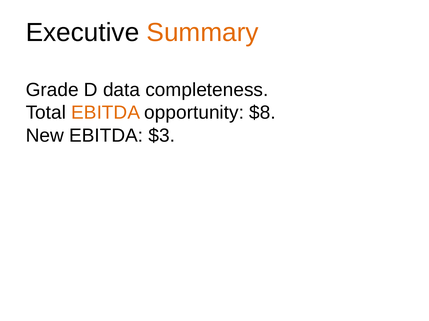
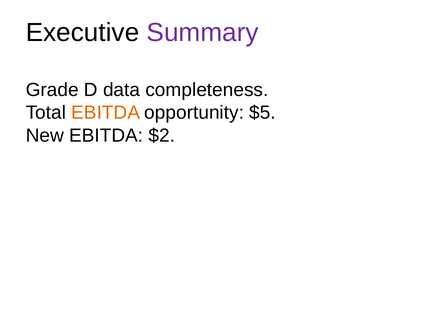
Summary colour: orange -> purple
$8: $8 -> $5
$3: $3 -> $2
